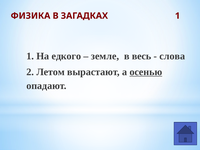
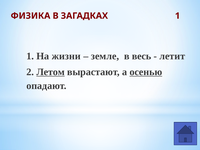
едкого: едкого -> жизни
слова: слова -> летит
Летом underline: none -> present
